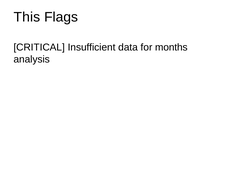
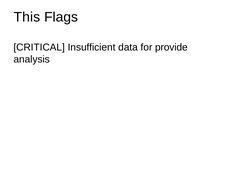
months: months -> provide
